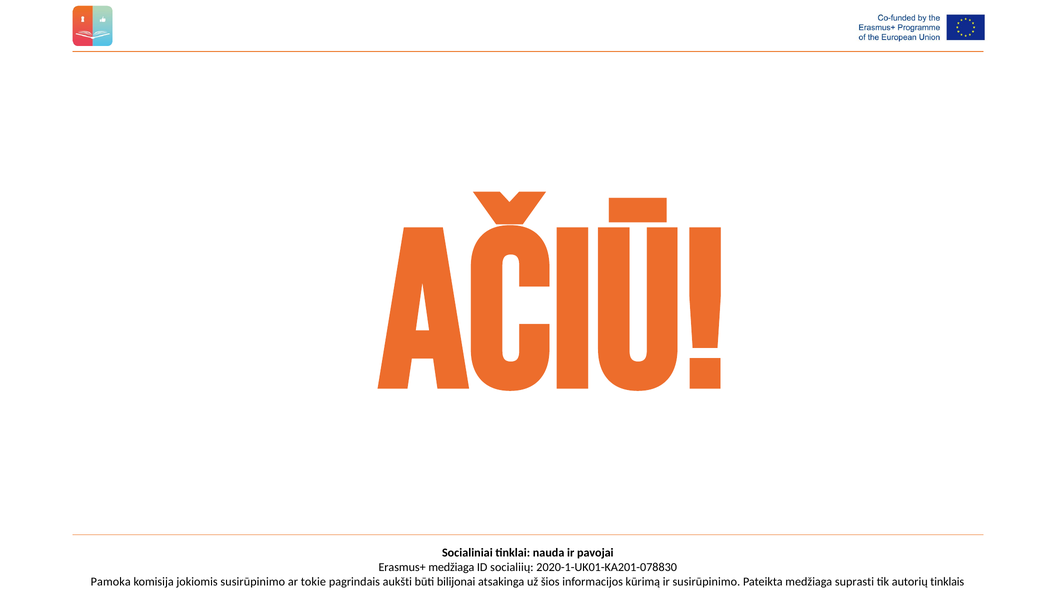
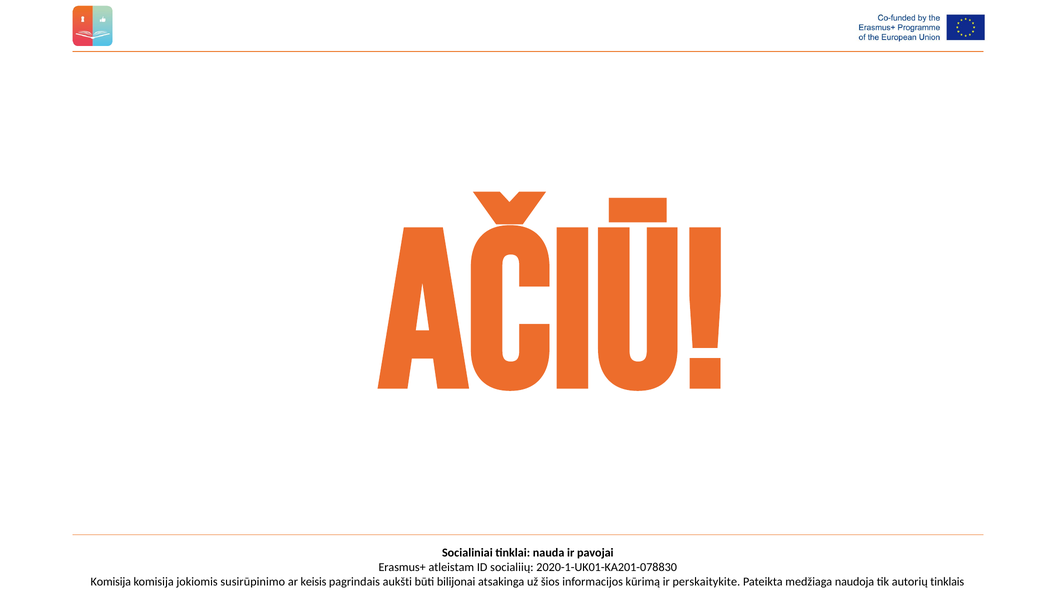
Erasmus+ medžiaga: medžiaga -> atleistam
Pamoka at (111, 582): Pamoka -> Komisija
tokie: tokie -> keisis
ir susirūpinimo: susirūpinimo -> perskaitykite
suprasti: suprasti -> naudoja
